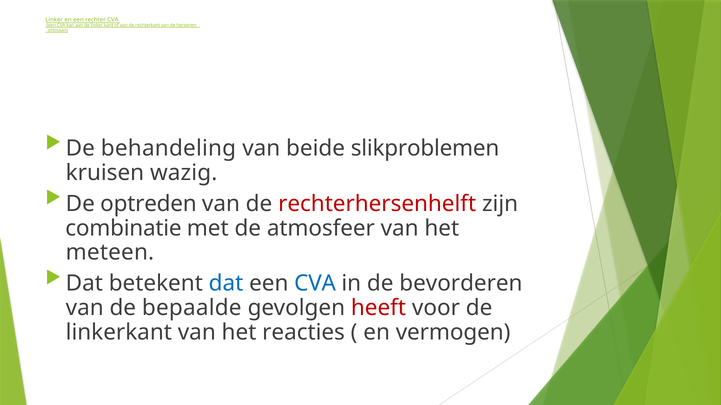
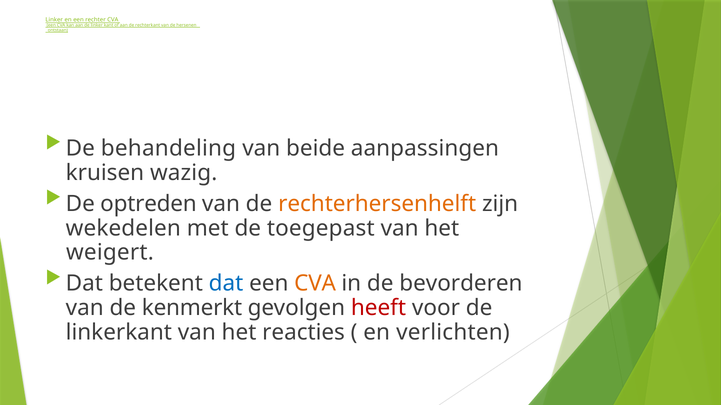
slikproblemen: slikproblemen -> aanpassingen
rechterhersenhelft colour: red -> orange
combinatie: combinatie -> wekedelen
atmosfeer: atmosfeer -> toegepast
meteen: meteen -> weigert
CVA at (315, 284) colour: blue -> orange
bepaalde: bepaalde -> kenmerkt
vermogen: vermogen -> verlichten
